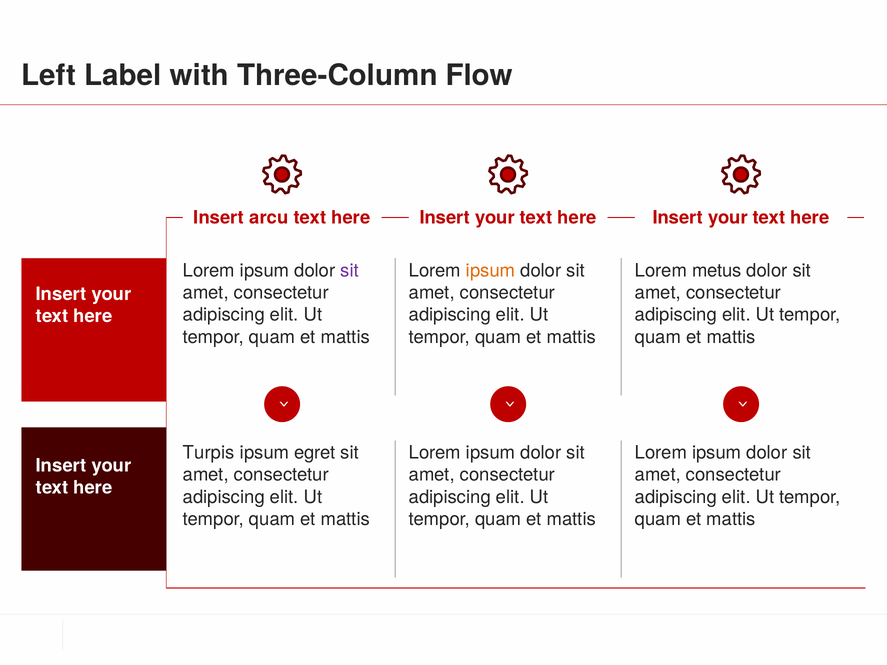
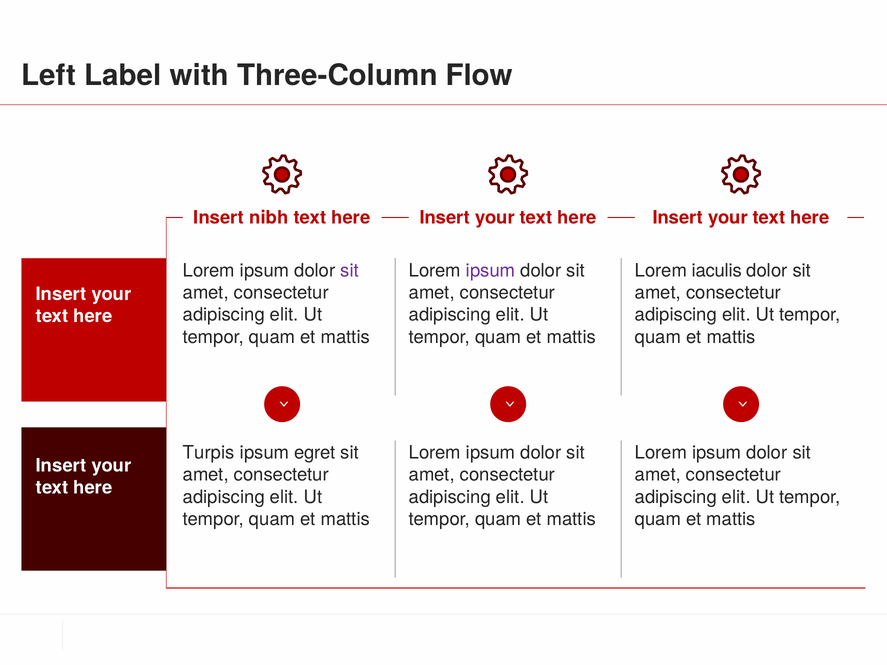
arcu: arcu -> nibh
ipsum at (491, 271) colour: orange -> purple
metus: metus -> iaculis
